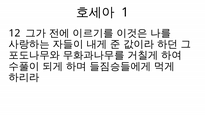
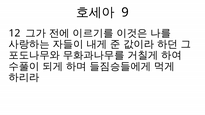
1: 1 -> 9
